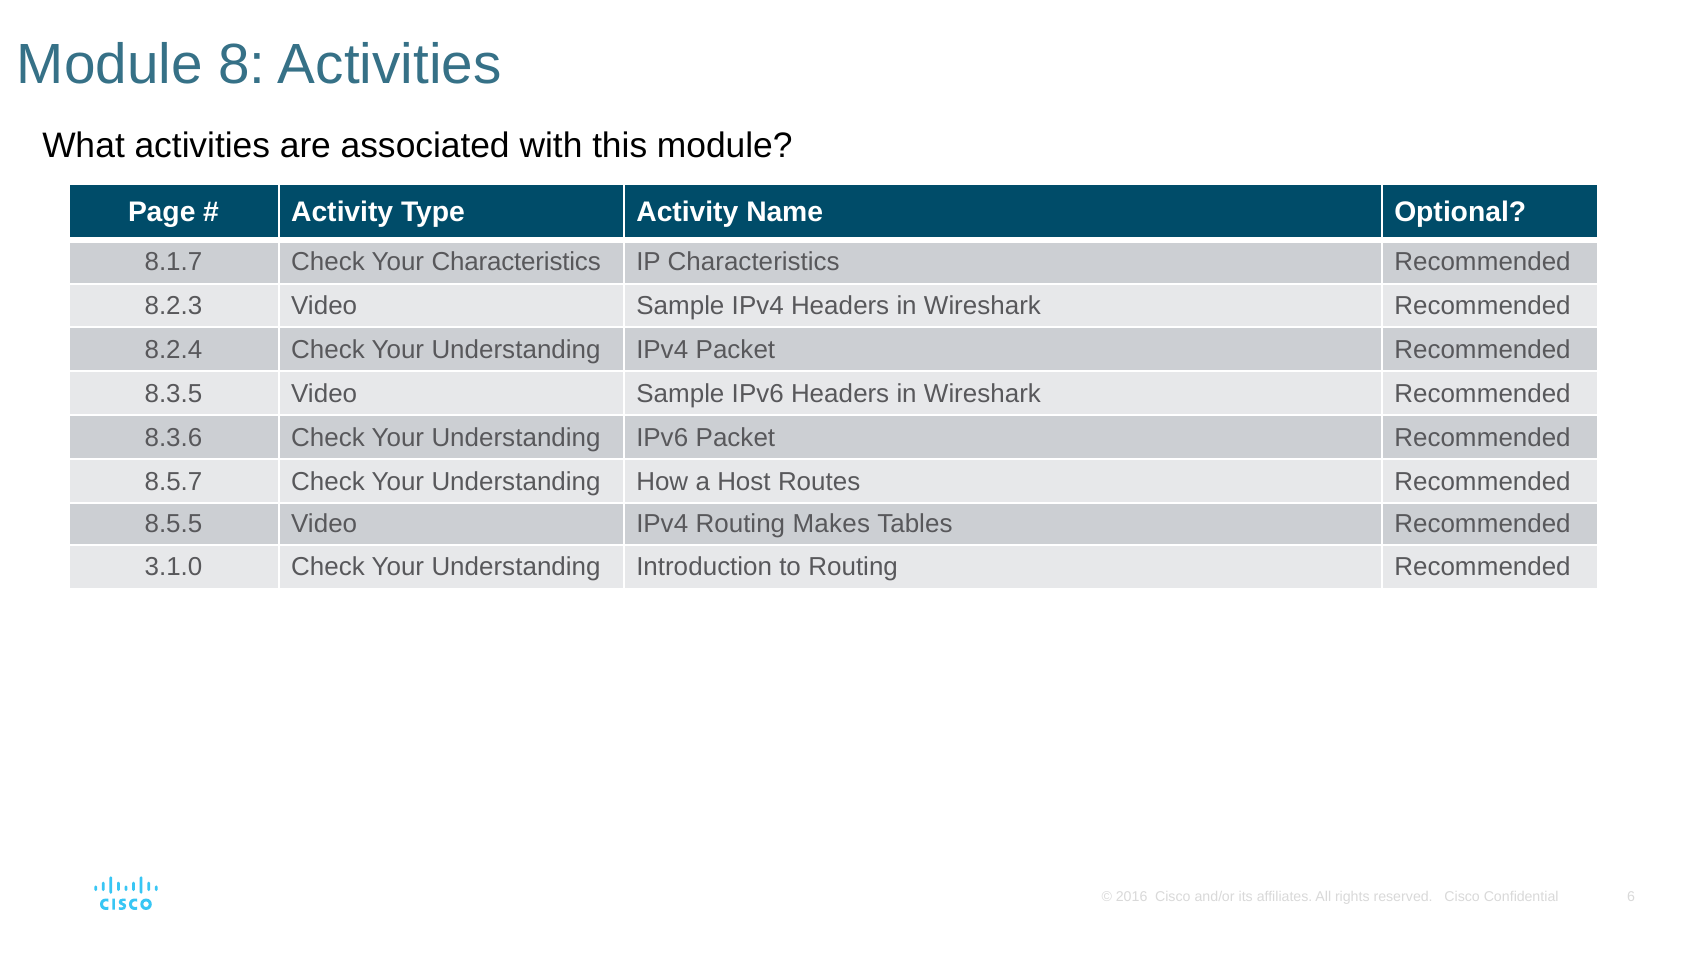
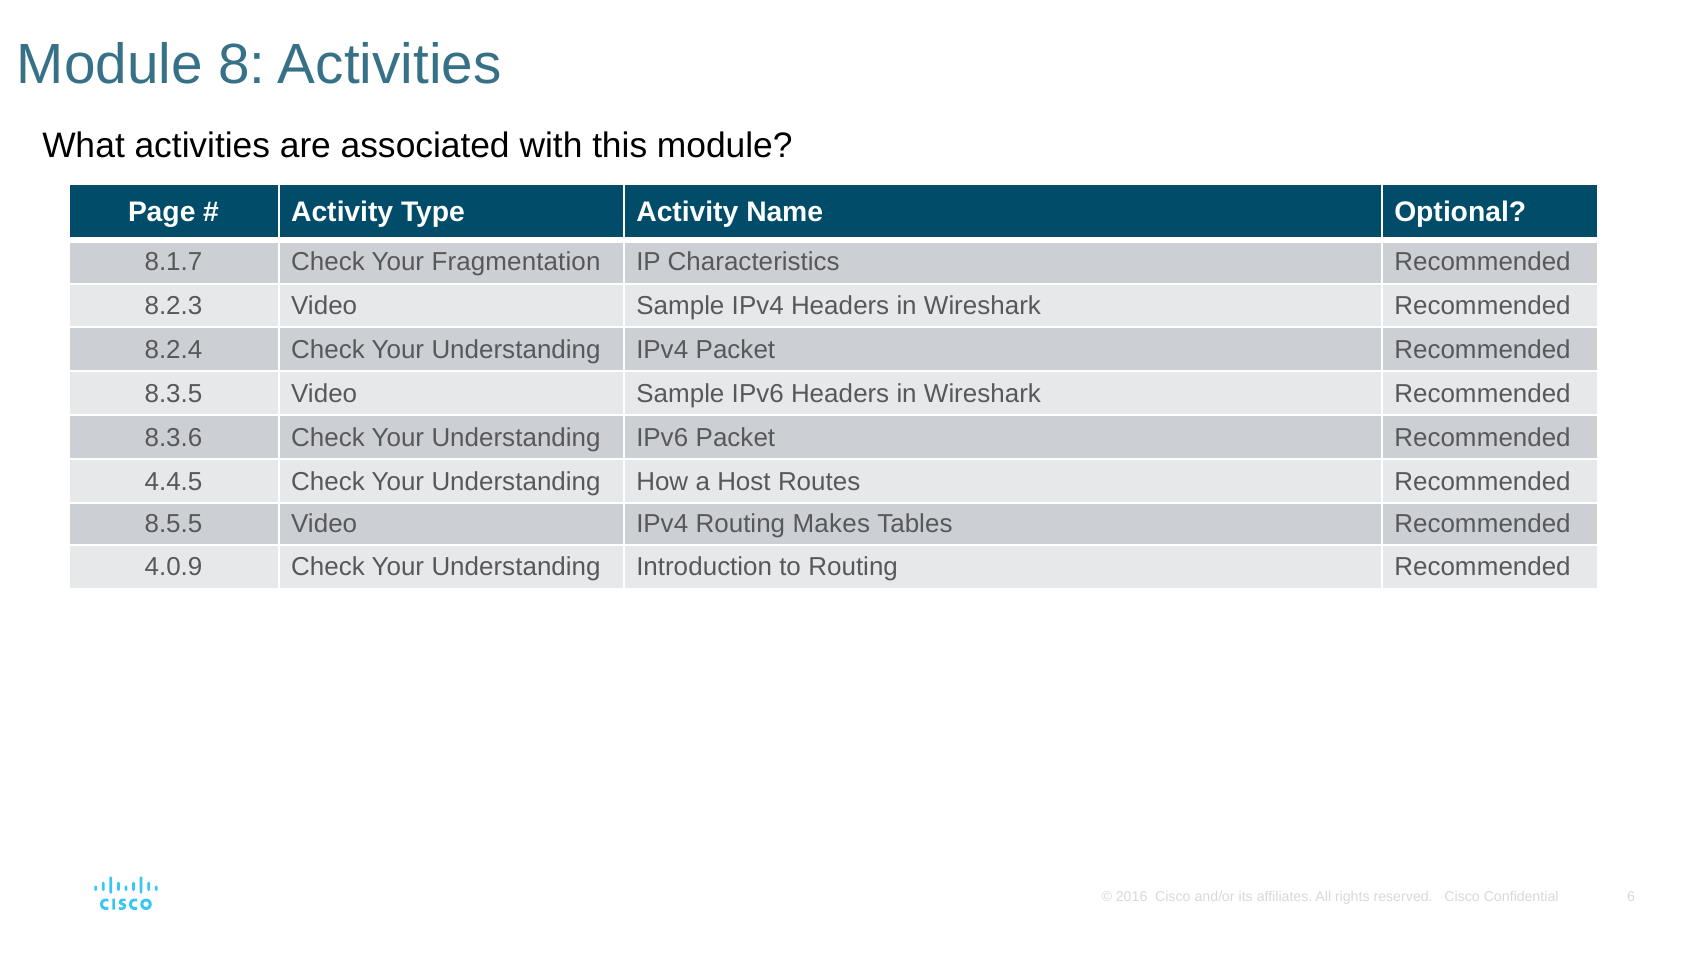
Your Characteristics: Characteristics -> Fragmentation
8.5.7: 8.5.7 -> 4.4.5
3.1.0: 3.1.0 -> 4.0.9
